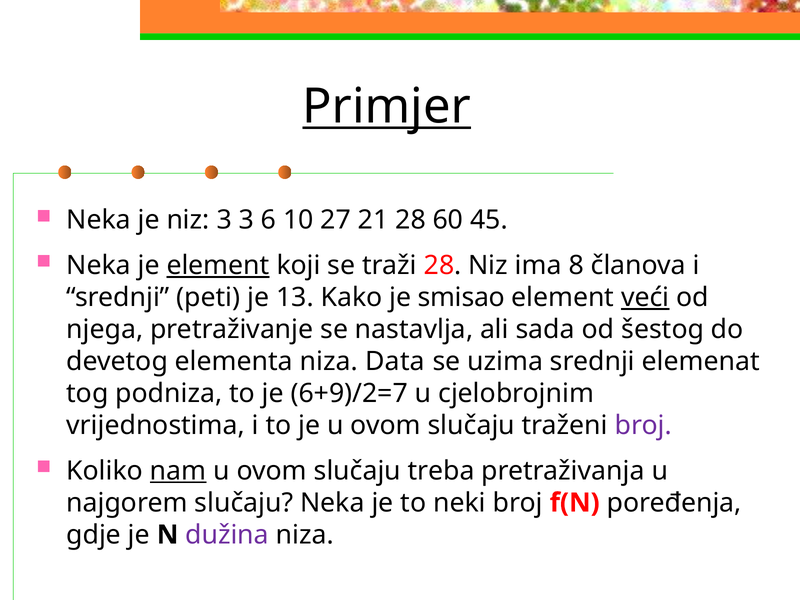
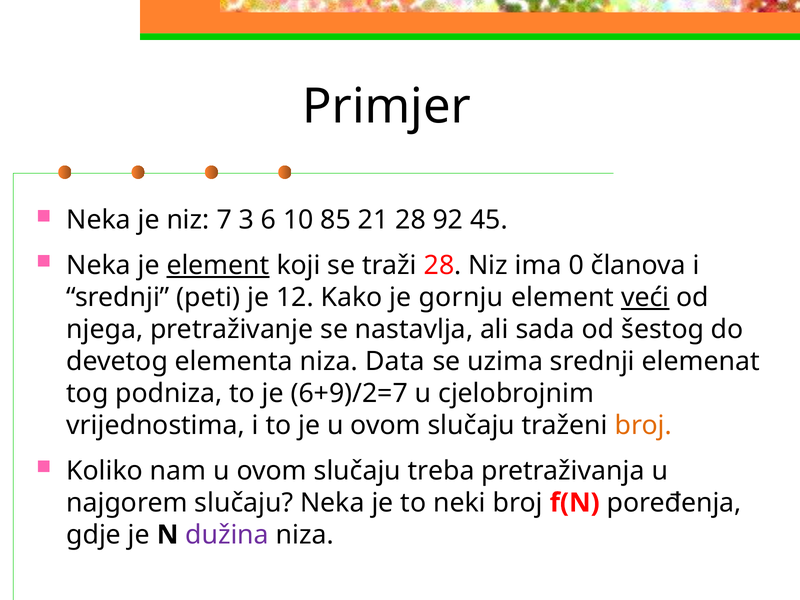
Primjer underline: present -> none
niz 3: 3 -> 7
27: 27 -> 85
60: 60 -> 92
8: 8 -> 0
13: 13 -> 12
smisao: smisao -> gornju
broj at (643, 425) colour: purple -> orange
nam underline: present -> none
